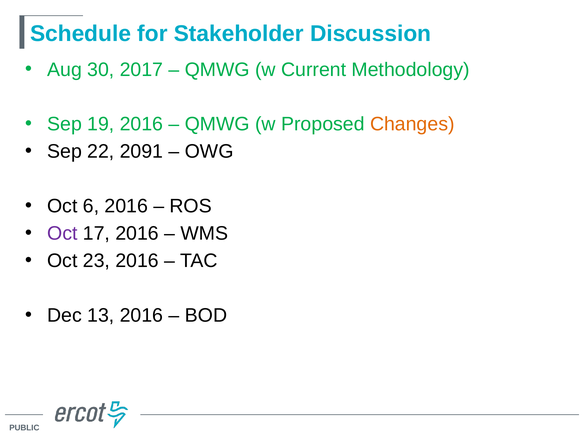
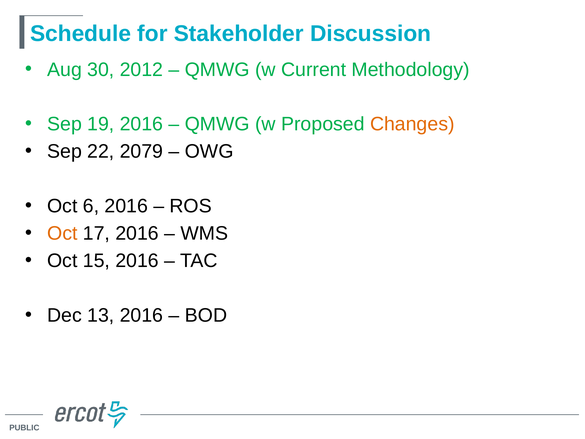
2017: 2017 -> 2012
2091: 2091 -> 2079
Oct at (62, 233) colour: purple -> orange
23: 23 -> 15
